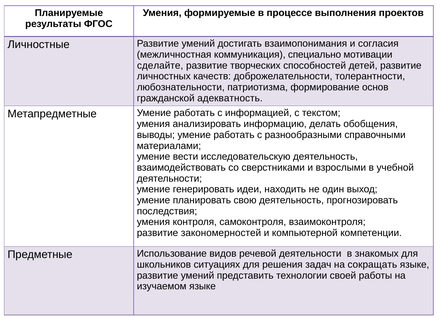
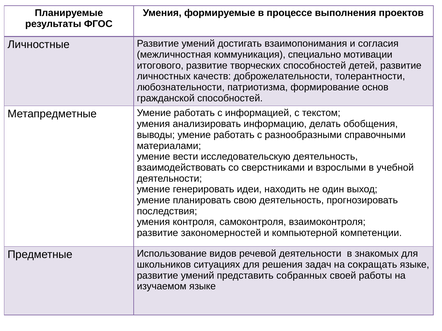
сделайте: сделайте -> итогового
гражданской адекватность: адекватность -> способностей
технологии: технологии -> собранных
